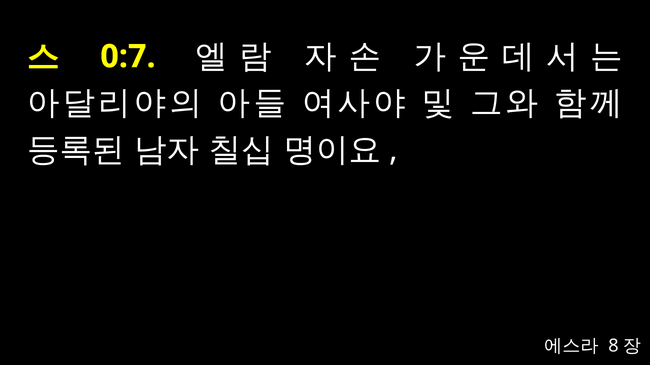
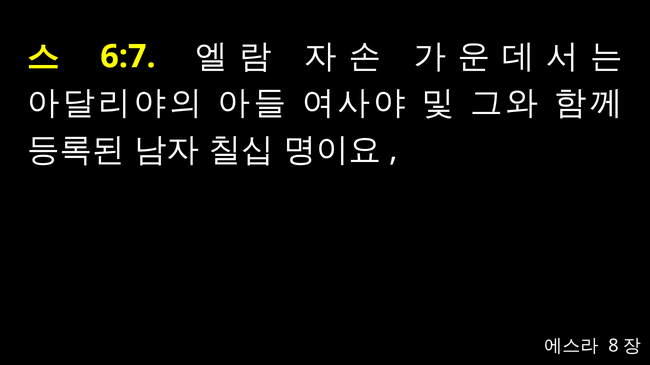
0:7: 0:7 -> 6:7
